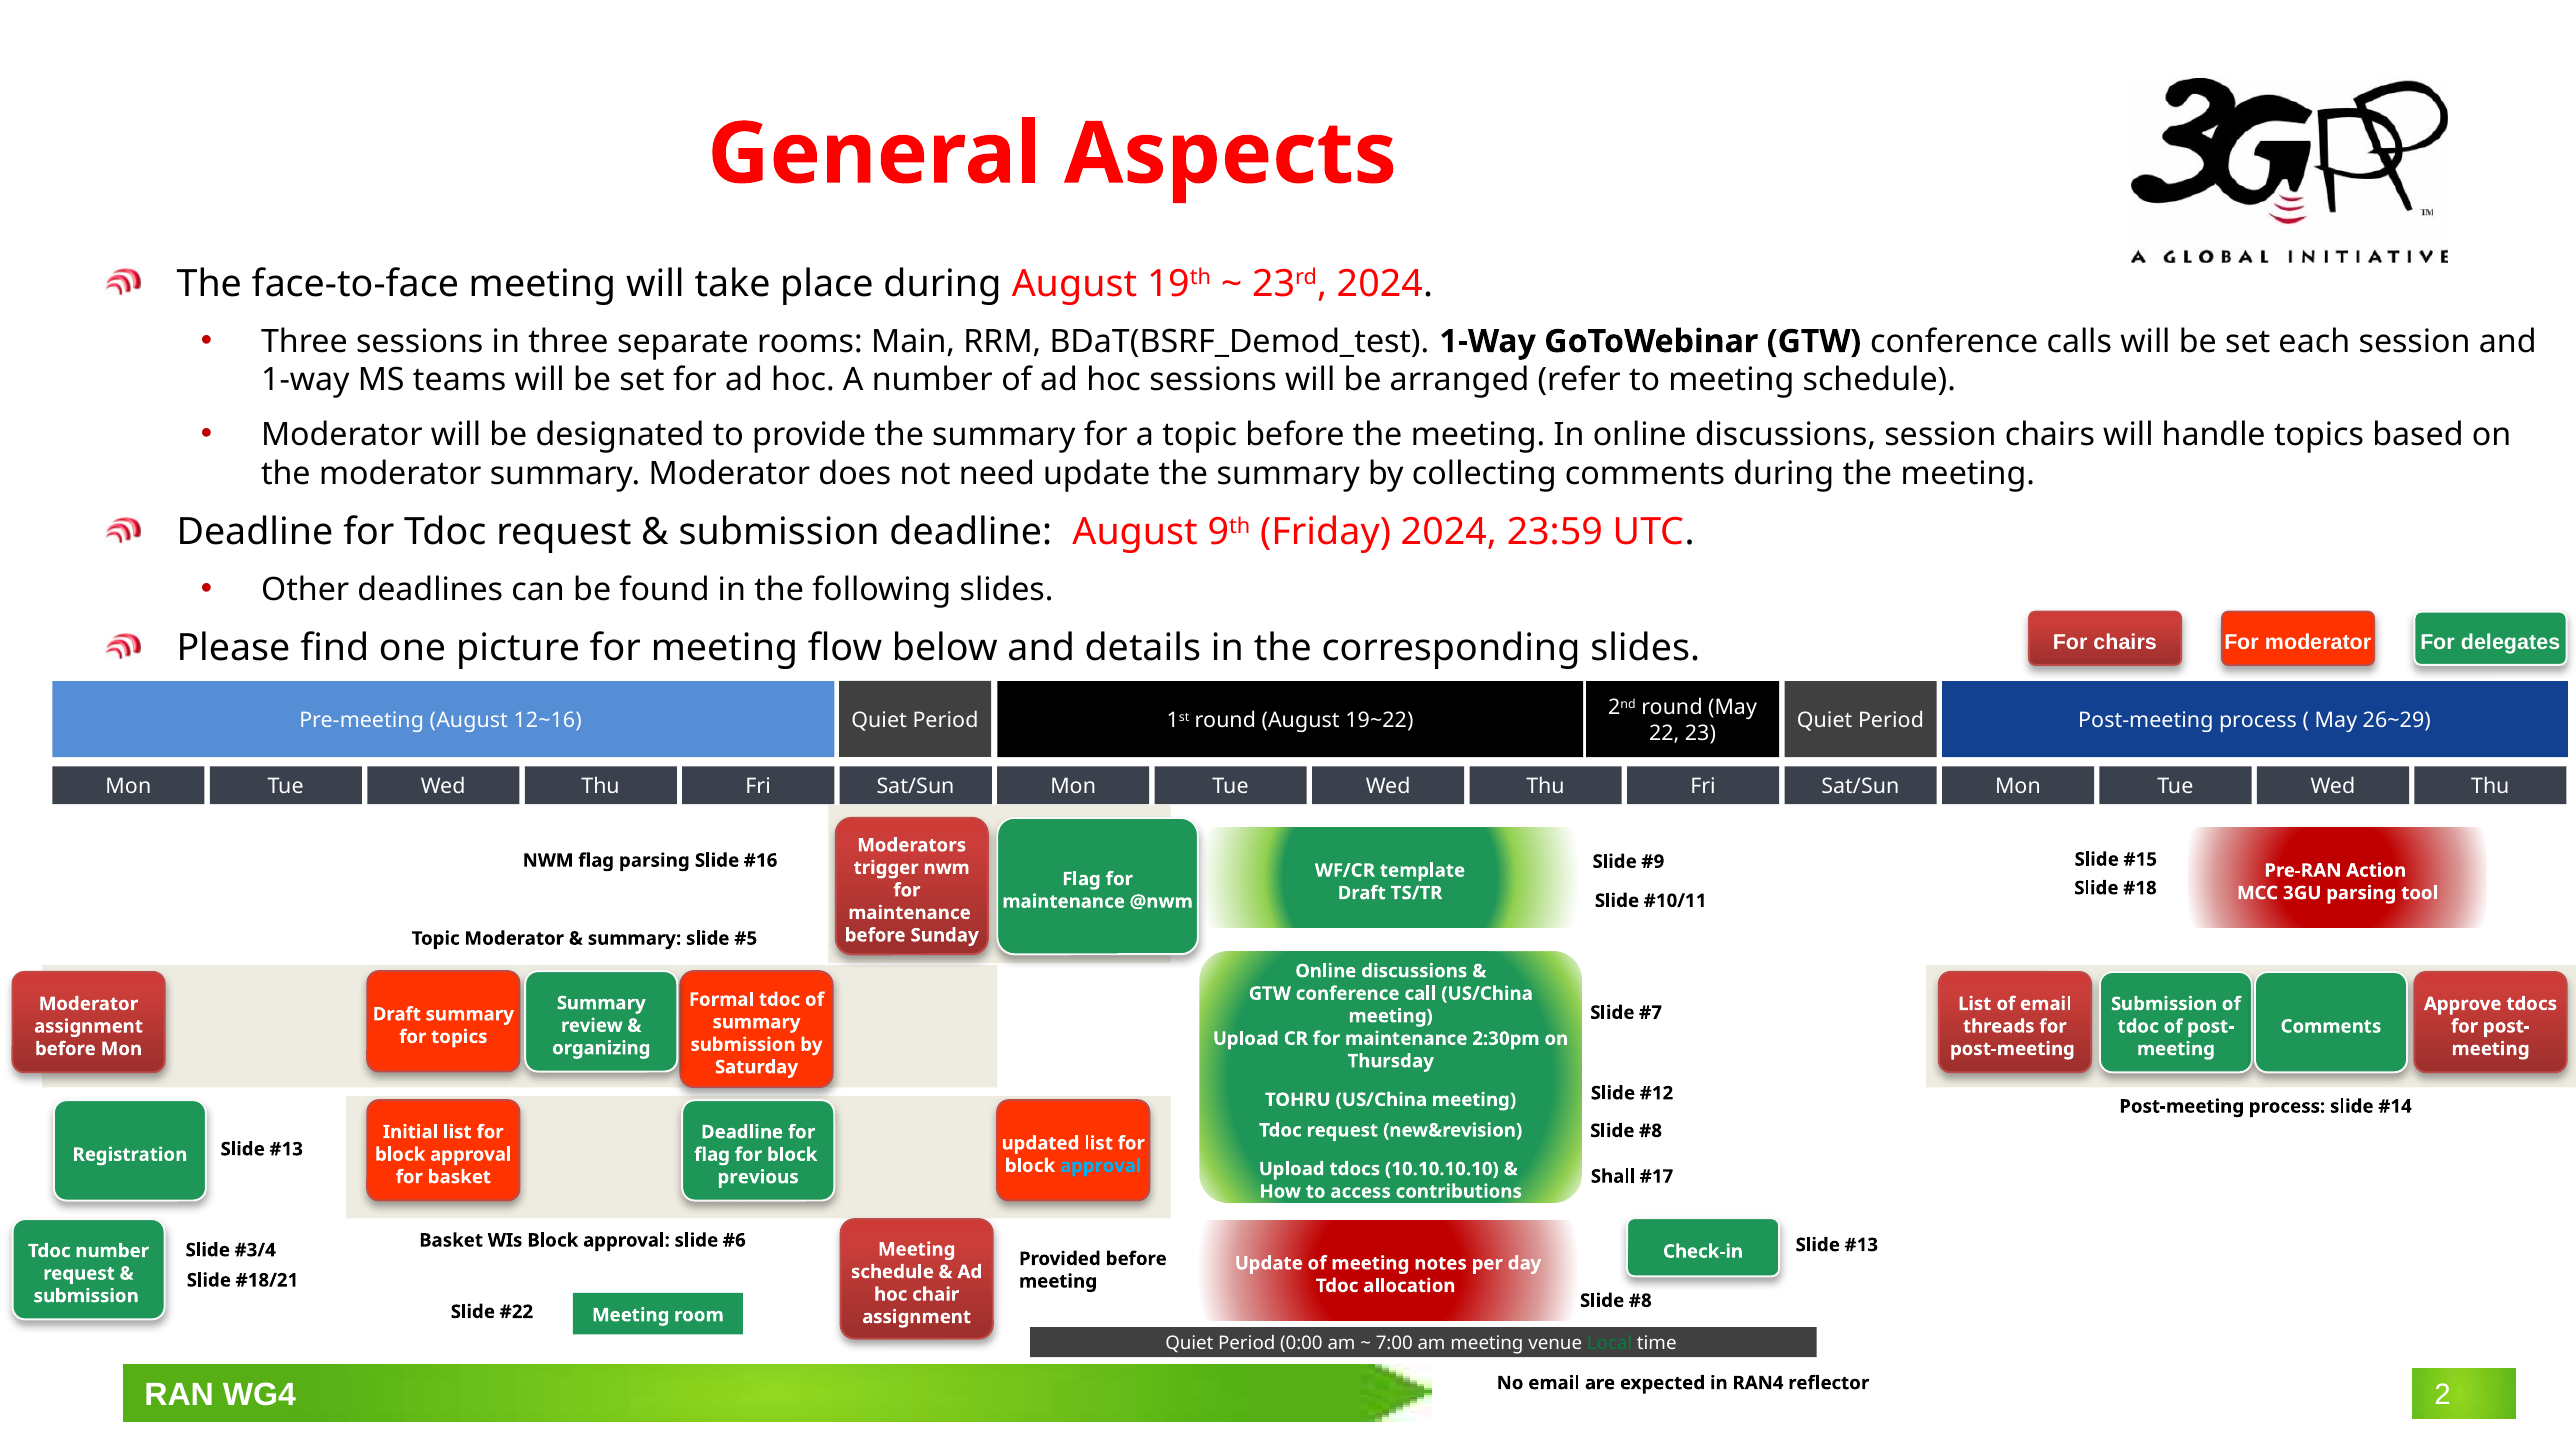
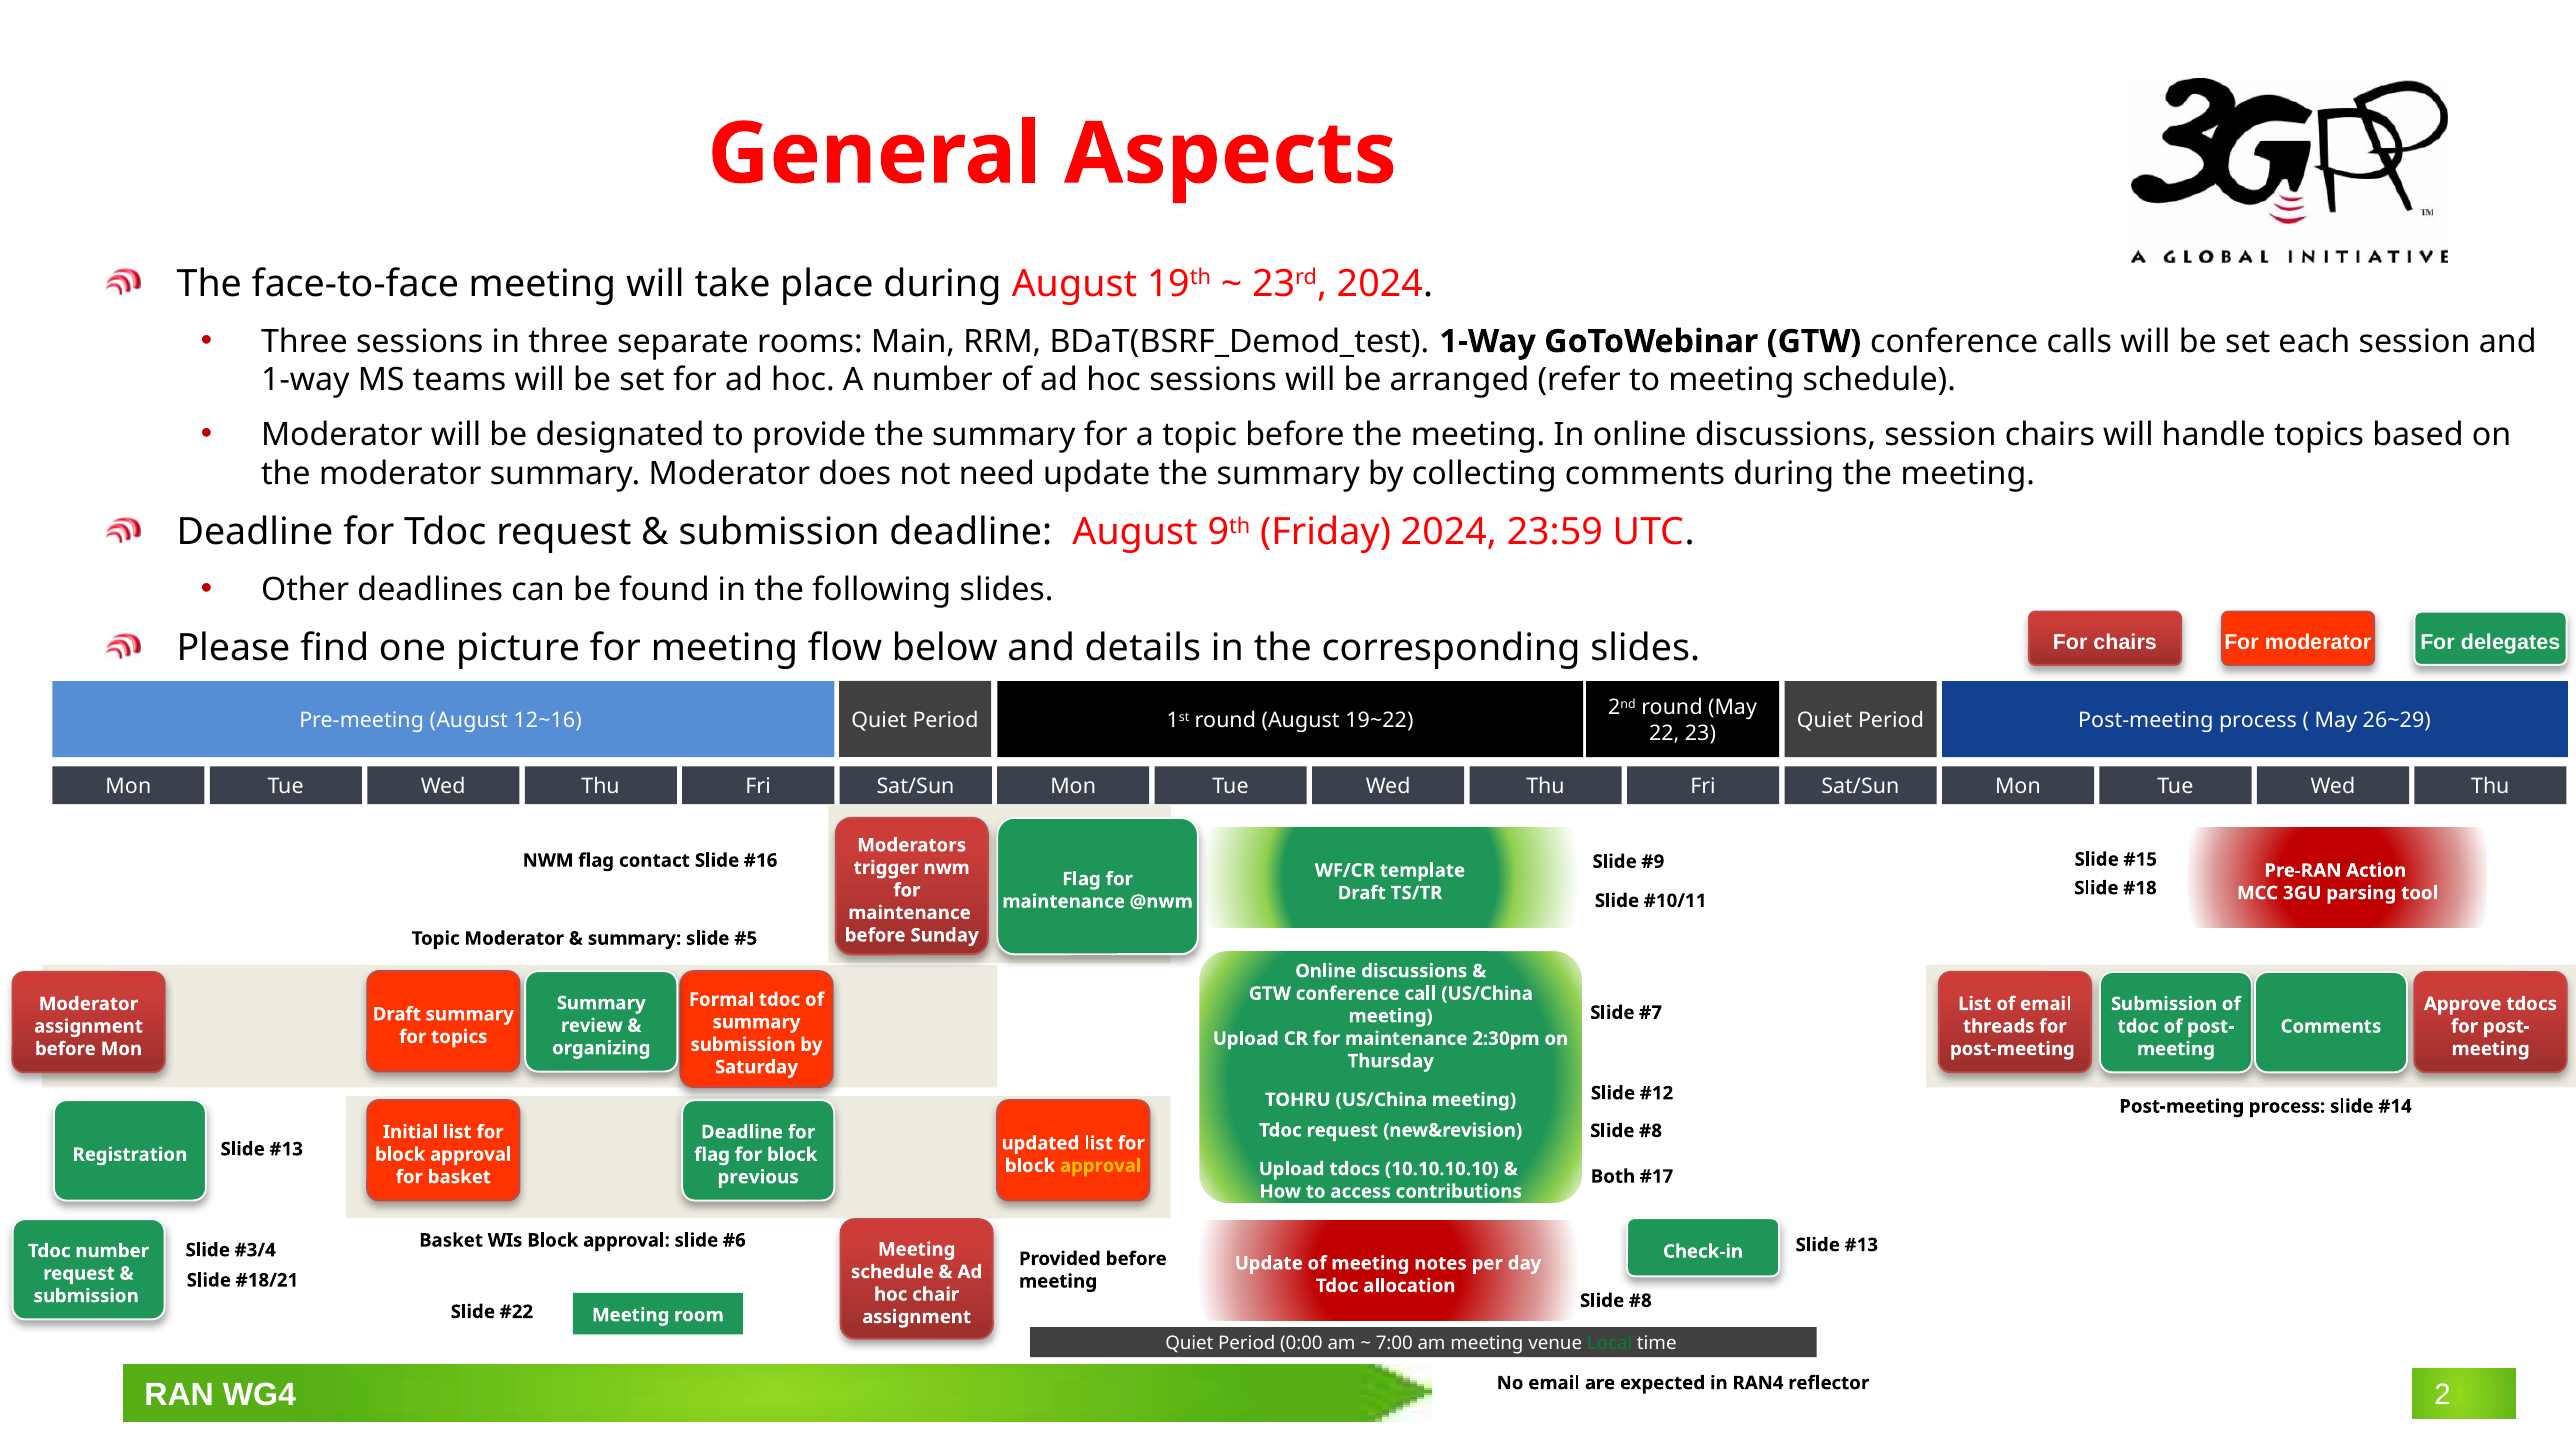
flag parsing: parsing -> contact
approval at (1101, 1166) colour: light blue -> yellow
Shall: Shall -> Both
